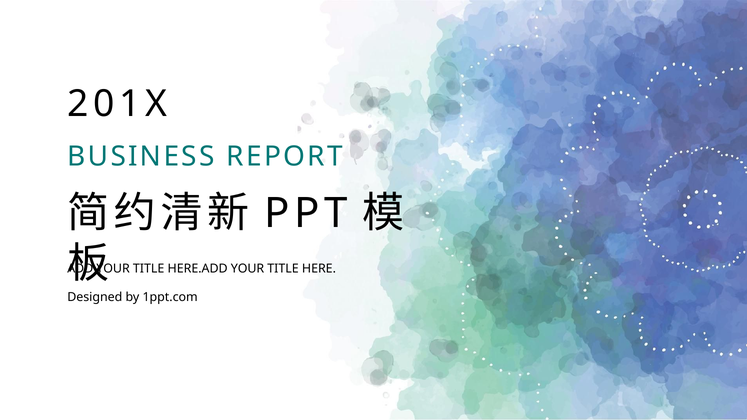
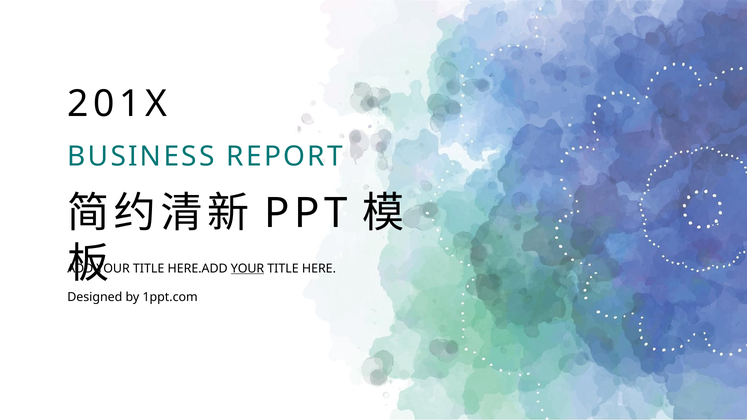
YOUR at (248, 269) underline: none -> present
